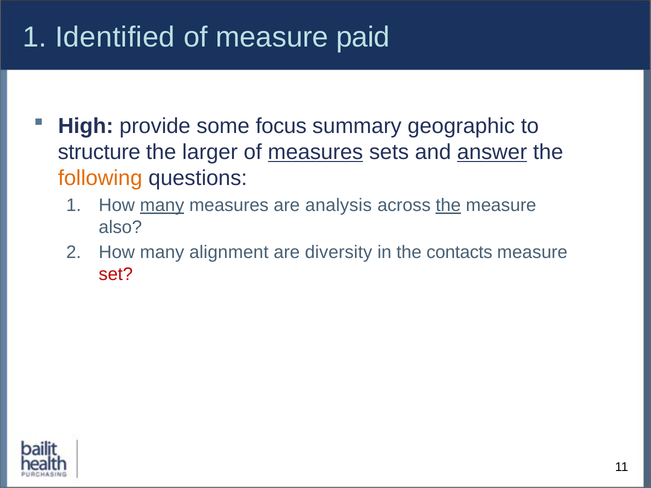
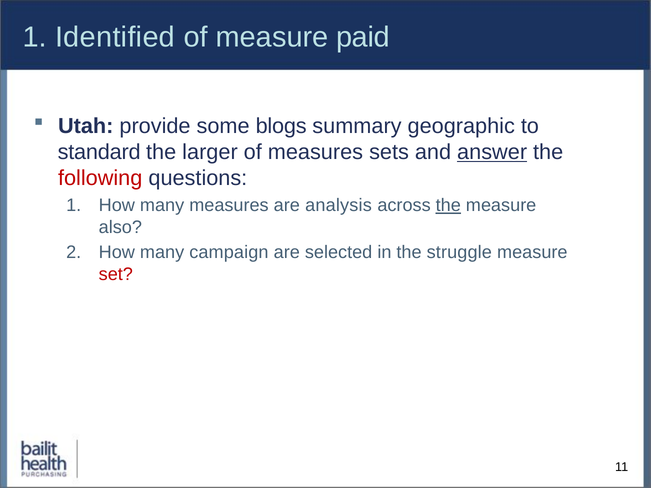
High: High -> Utah
focus: focus -> blogs
structure: structure -> standard
measures at (315, 152) underline: present -> none
following colour: orange -> red
many at (162, 206) underline: present -> none
alignment: alignment -> campaign
diversity: diversity -> selected
contacts: contacts -> struggle
